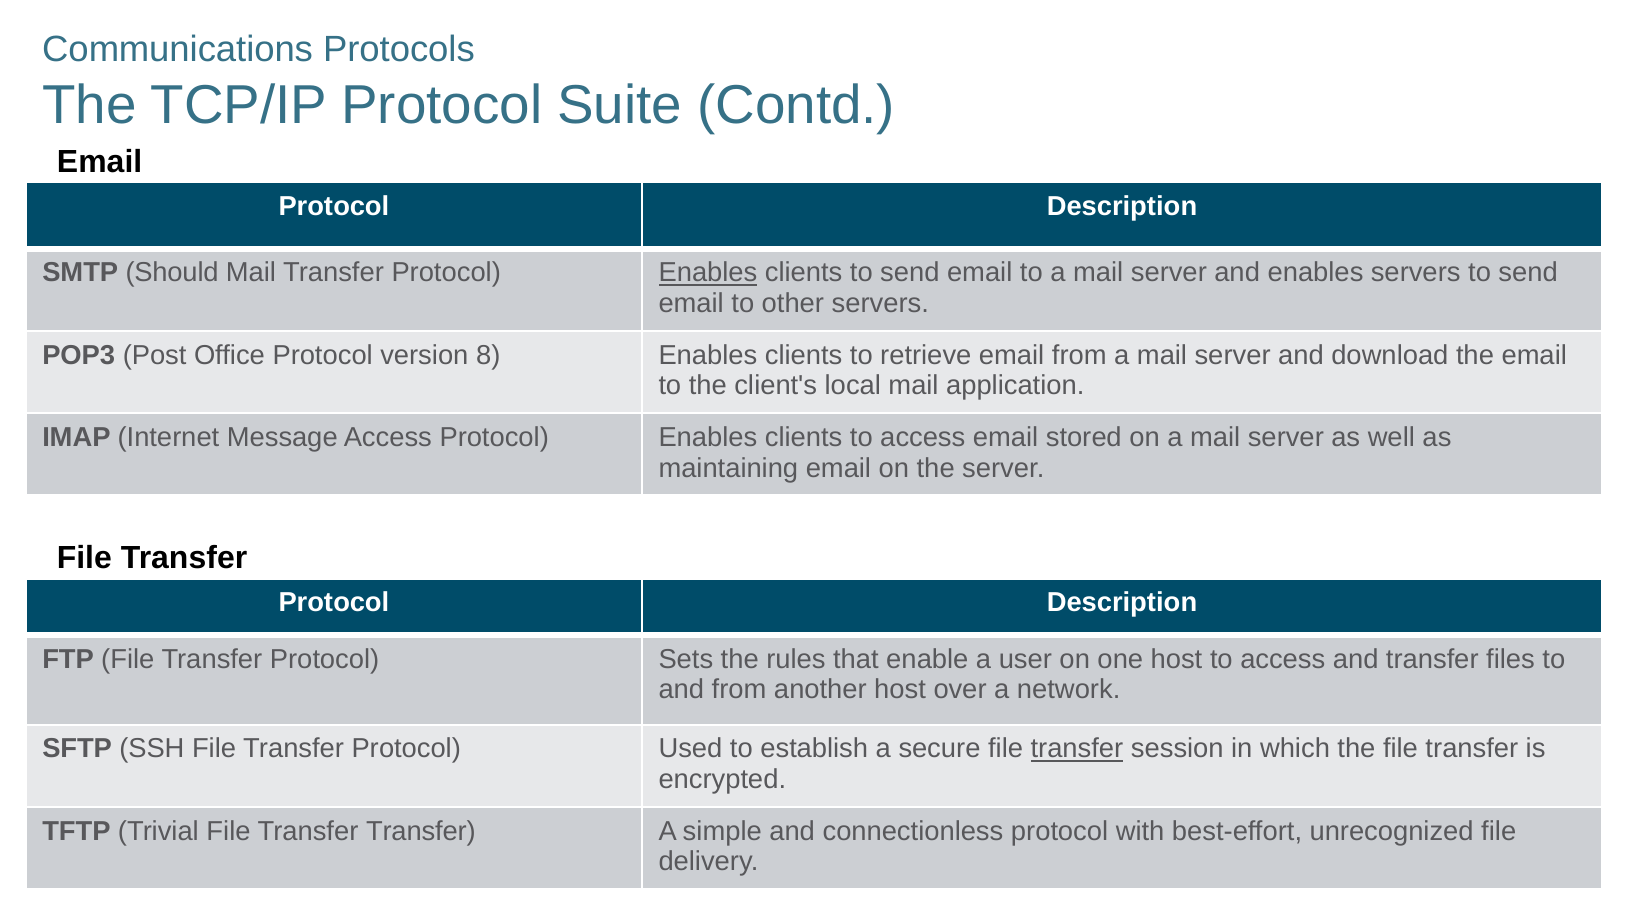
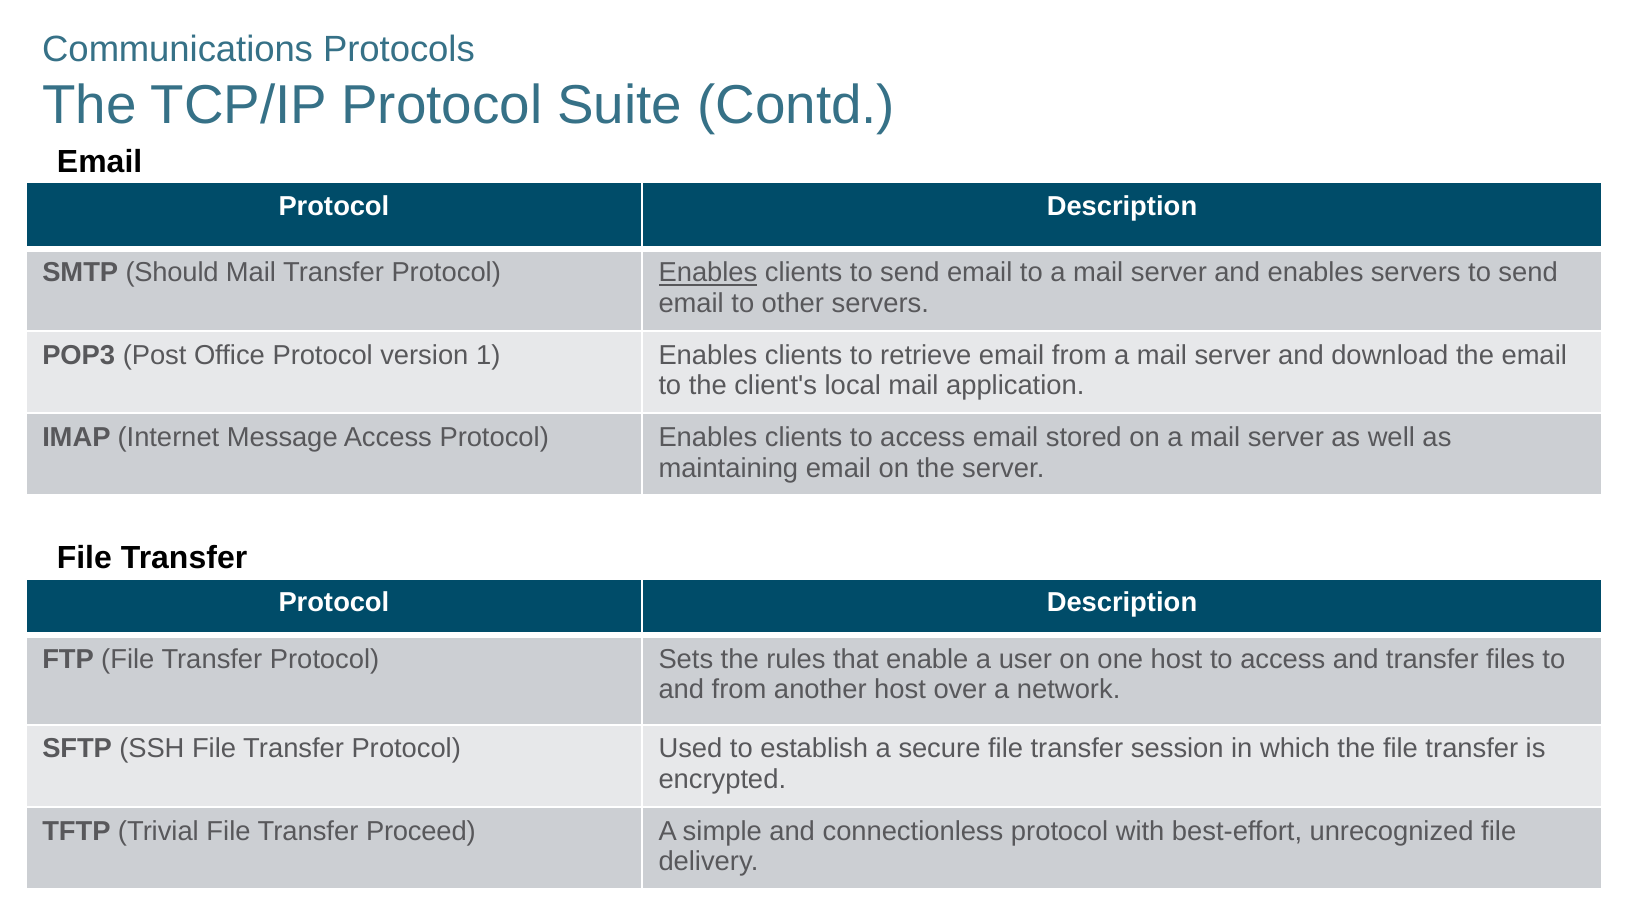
8: 8 -> 1
transfer at (1077, 749) underline: present -> none
Transfer Transfer: Transfer -> Proceed
